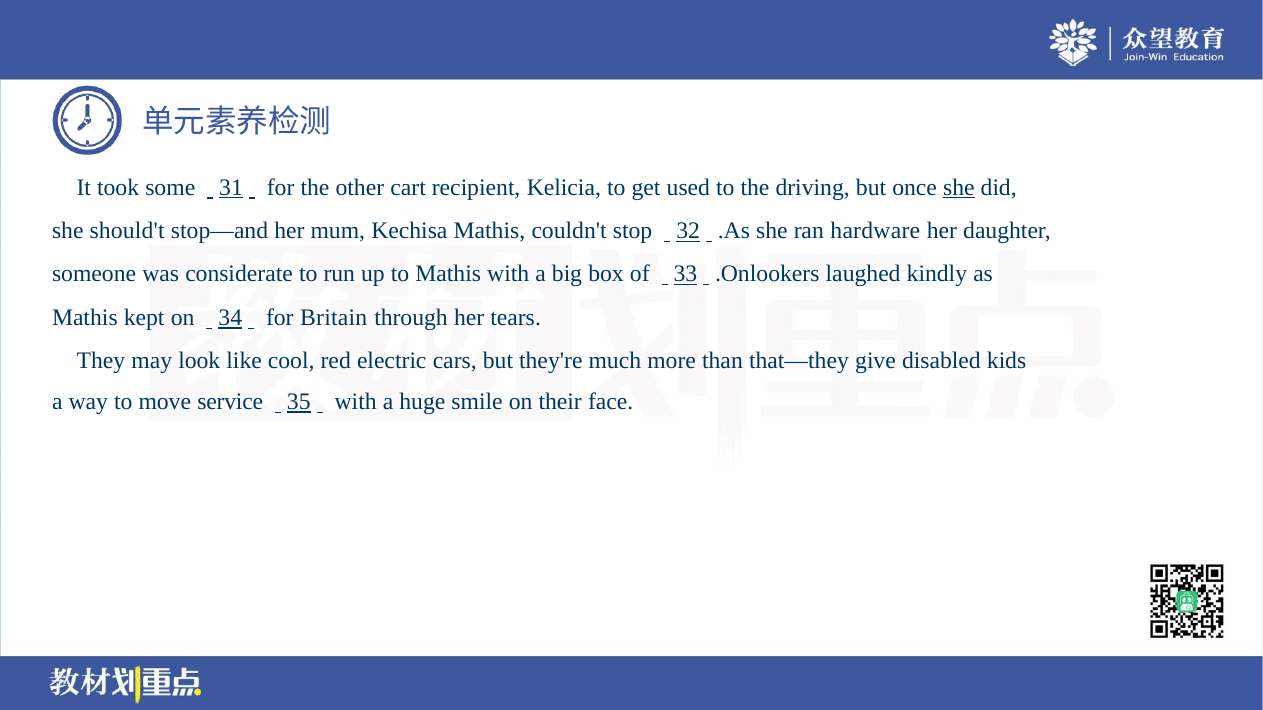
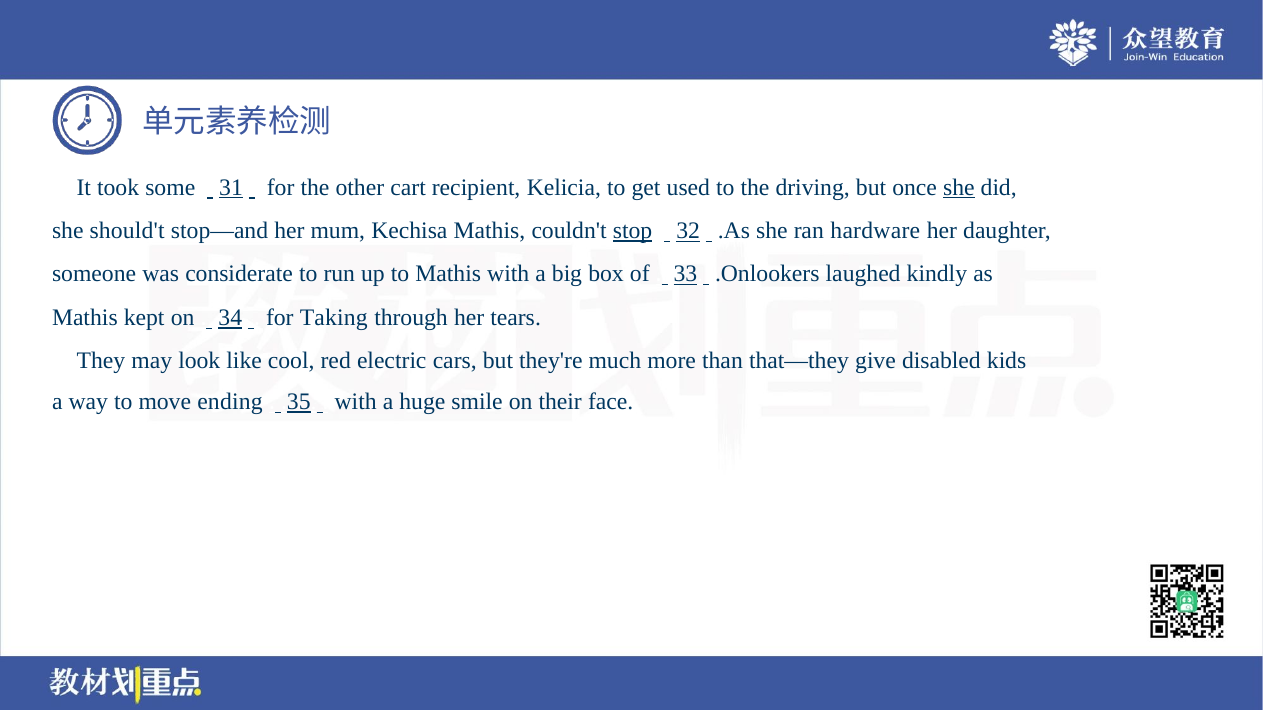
stop underline: none -> present
Britain: Britain -> Taking
service: service -> ending
